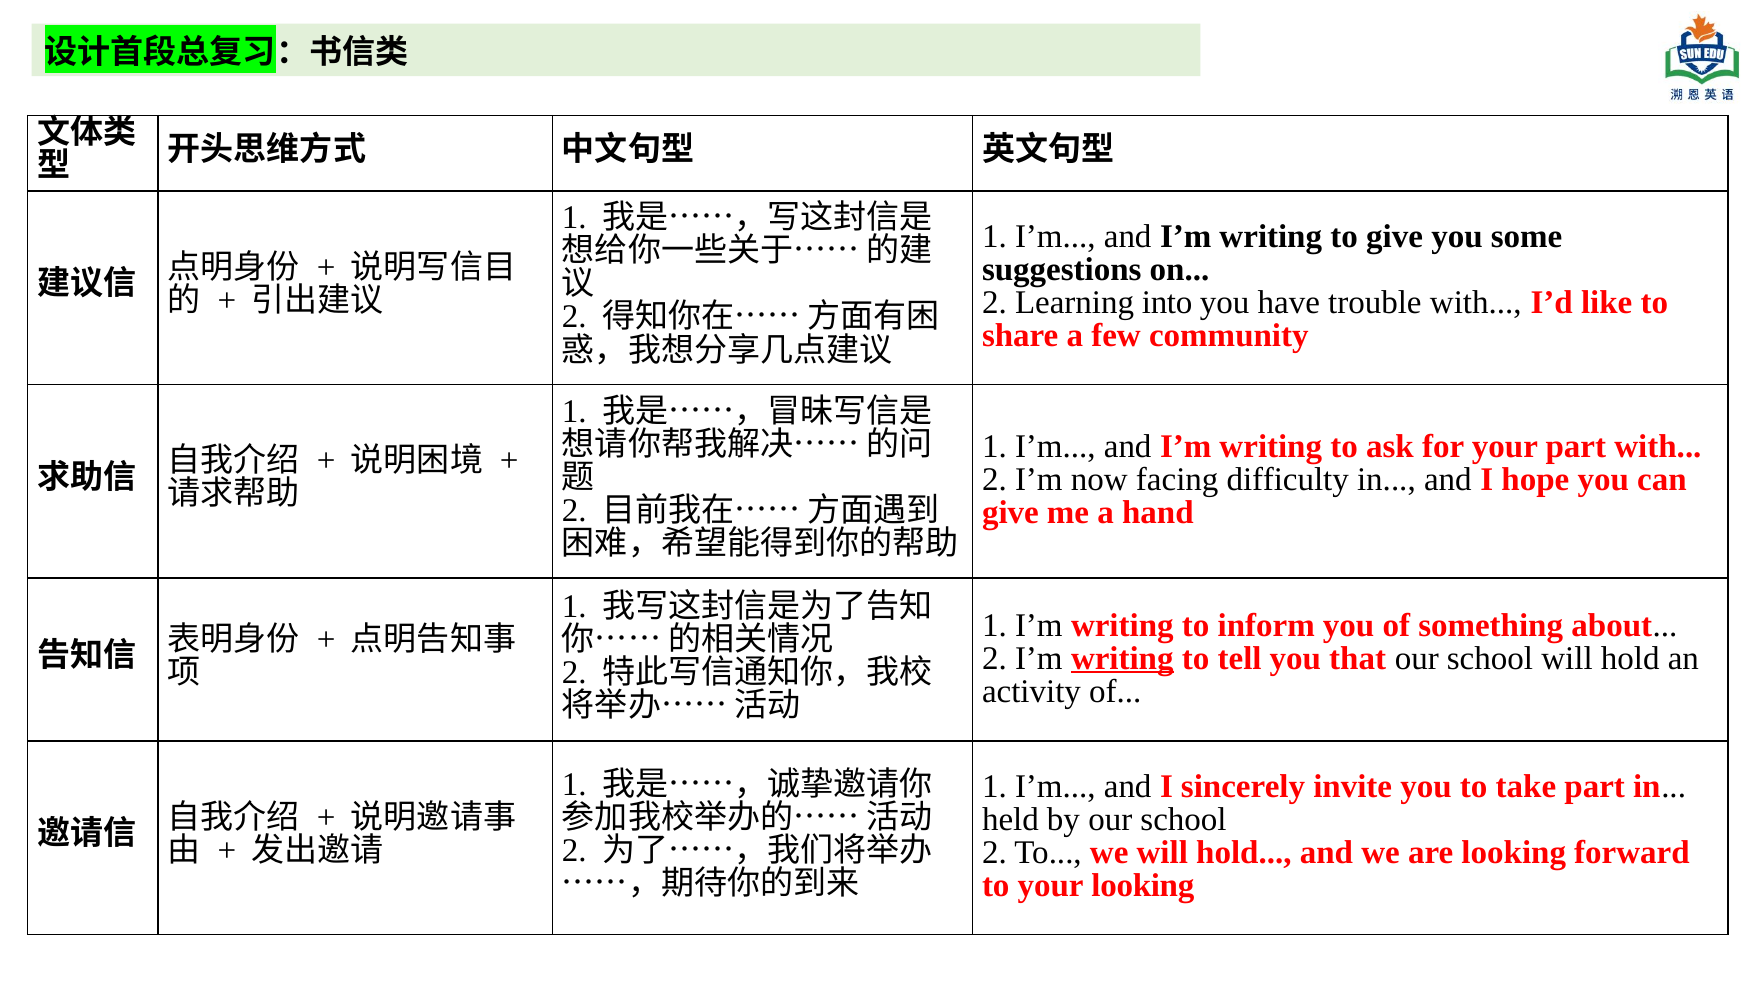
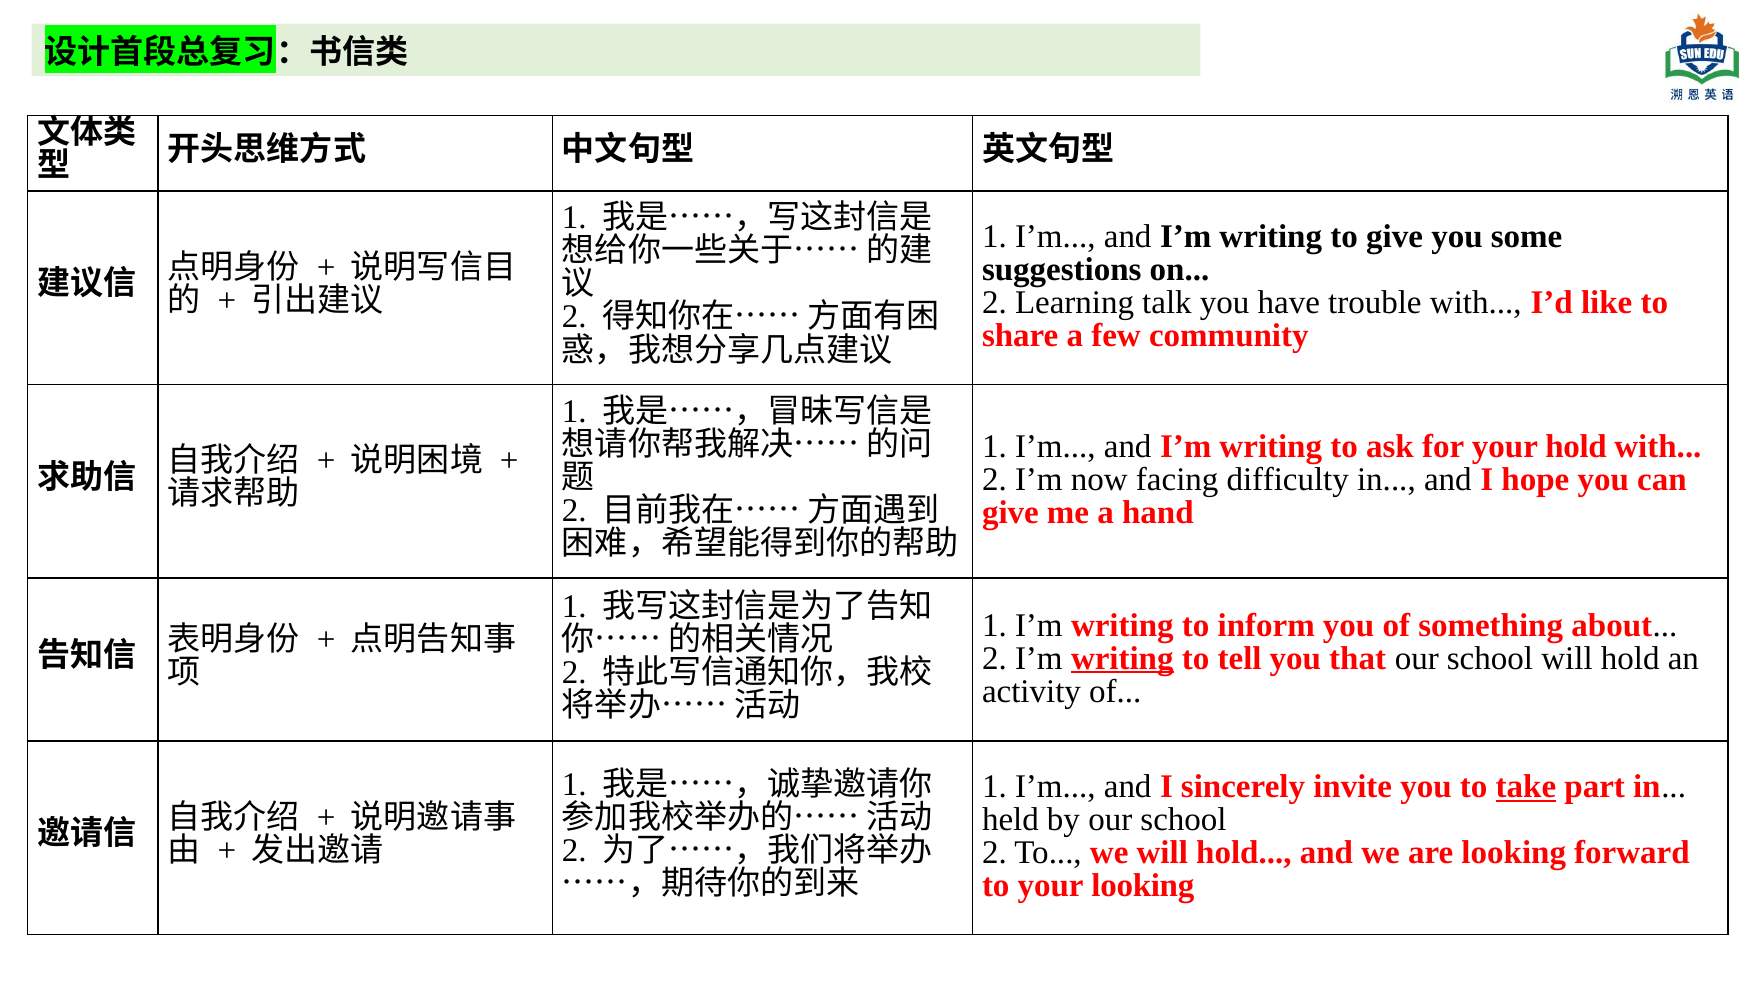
into: into -> talk
your part: part -> hold
take underline: none -> present
